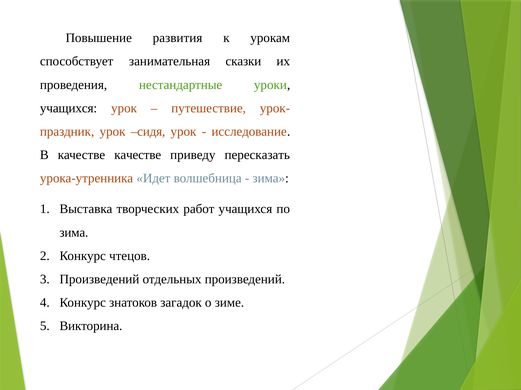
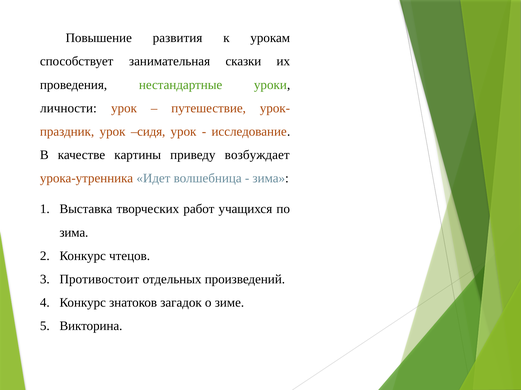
учащихся at (69, 108): учащихся -> личности
качестве качестве: качестве -> картины
пересказать: пересказать -> возбуждает
Произведений at (99, 280): Произведений -> Противостоит
